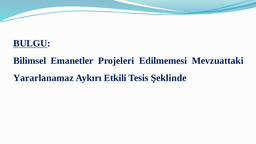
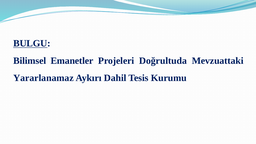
Edilmemesi: Edilmemesi -> Doğrultuda
Etkili: Etkili -> Dahil
Şeklinde: Şeklinde -> Kurumu
